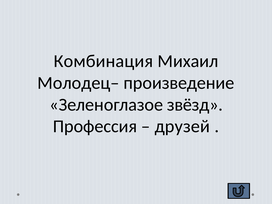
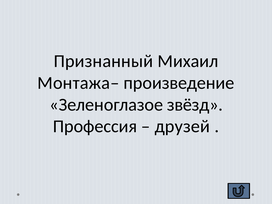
Комбинация: Комбинация -> Признанный
Молодец–: Молодец– -> Монтажа–
